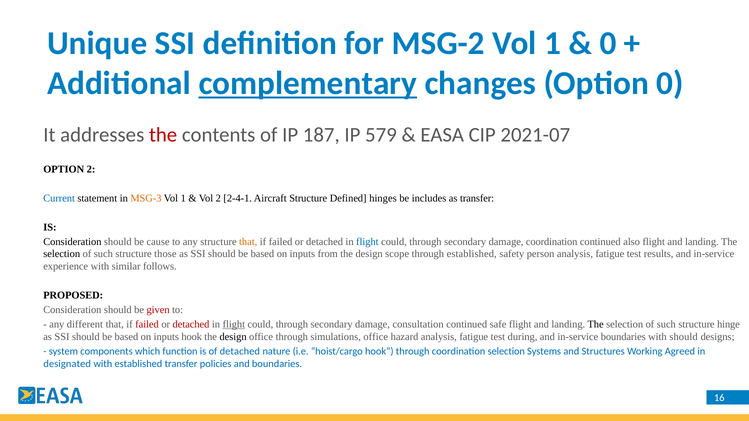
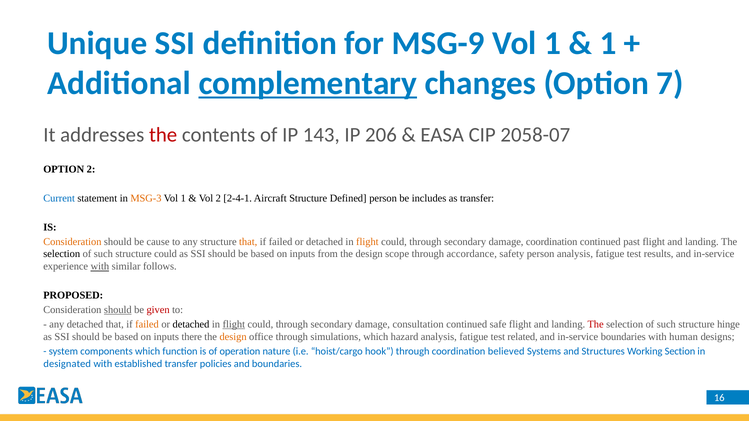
MSG-2: MSG-2 -> MSG-9
0 at (608, 43): 0 -> 1
Option 0: 0 -> 7
187: 187 -> 143
579: 579 -> 206
2021-07: 2021-07 -> 2058-07
Defined hinges: hinges -> person
Consideration at (72, 242) colour: black -> orange
flight at (367, 242) colour: blue -> orange
also: also -> past
structure those: those -> could
through established: established -> accordance
with at (100, 267) underline: none -> present
should at (118, 310) underline: none -> present
any different: different -> detached
failed at (147, 325) colour: red -> orange
detached at (191, 325) colour: red -> black
The at (596, 325) colour: black -> red
inputs hook: hook -> there
design at (233, 337) colour: black -> orange
simulations office: office -> which
during: during -> related
with should: should -> human
of detached: detached -> operation
coordination selection: selection -> believed
Agreed: Agreed -> Section
